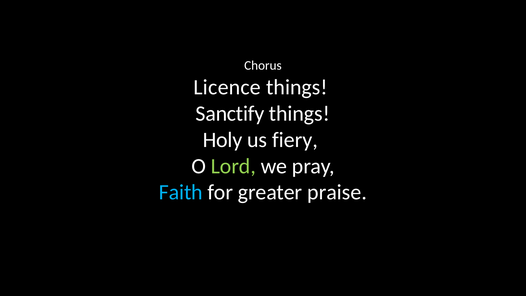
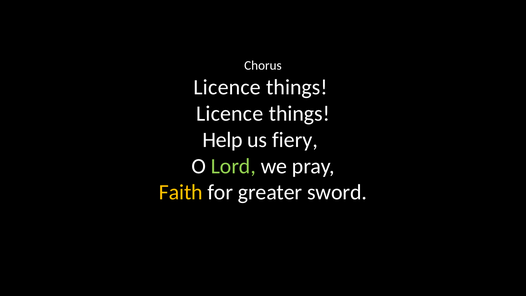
Sanctify at (230, 113): Sanctify -> Licence
Holy: Holy -> Help
Faith colour: light blue -> yellow
praise: praise -> sword
